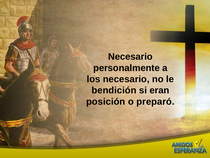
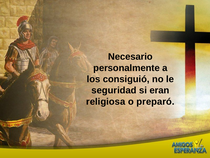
los necesario: necesario -> consiguió
bendición: bendición -> seguridad
posición: posición -> religiosa
